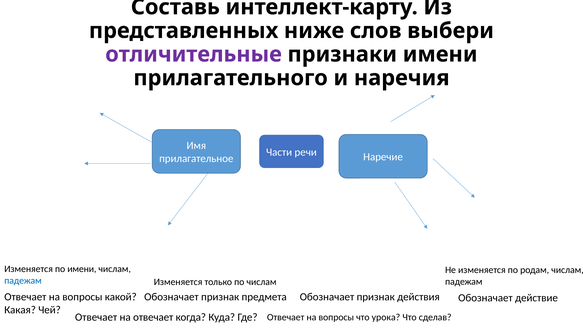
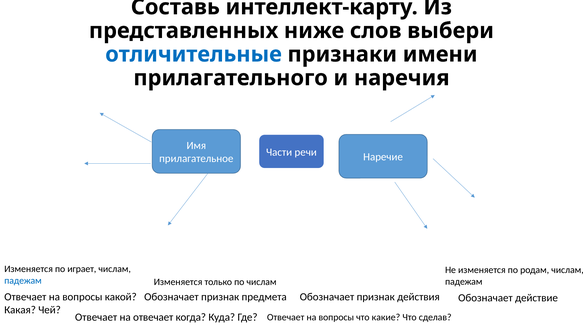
отличительные colour: purple -> blue
по имени: имени -> играет
урока: урока -> какие
